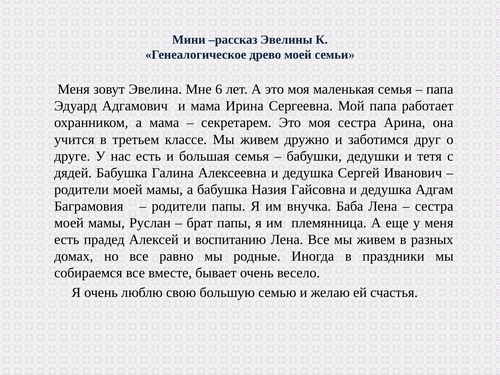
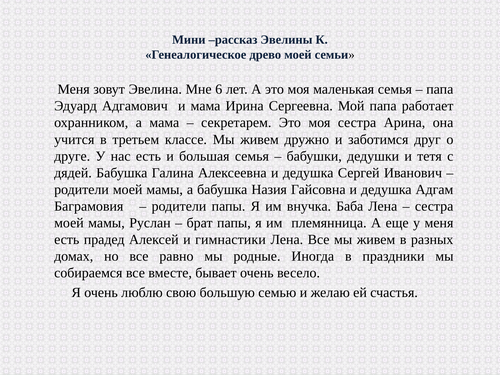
воспитанию: воспитанию -> гимнастики
